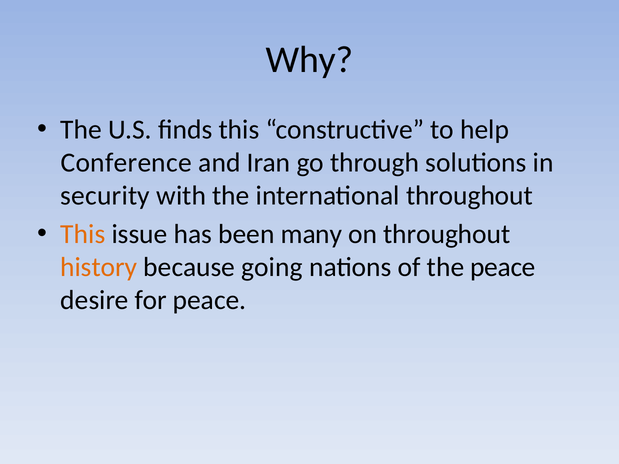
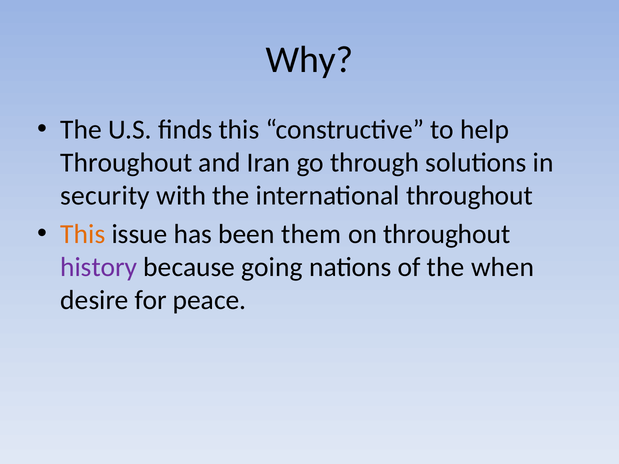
Conference at (126, 163): Conference -> Throughout
many: many -> them
history colour: orange -> purple
the peace: peace -> when
